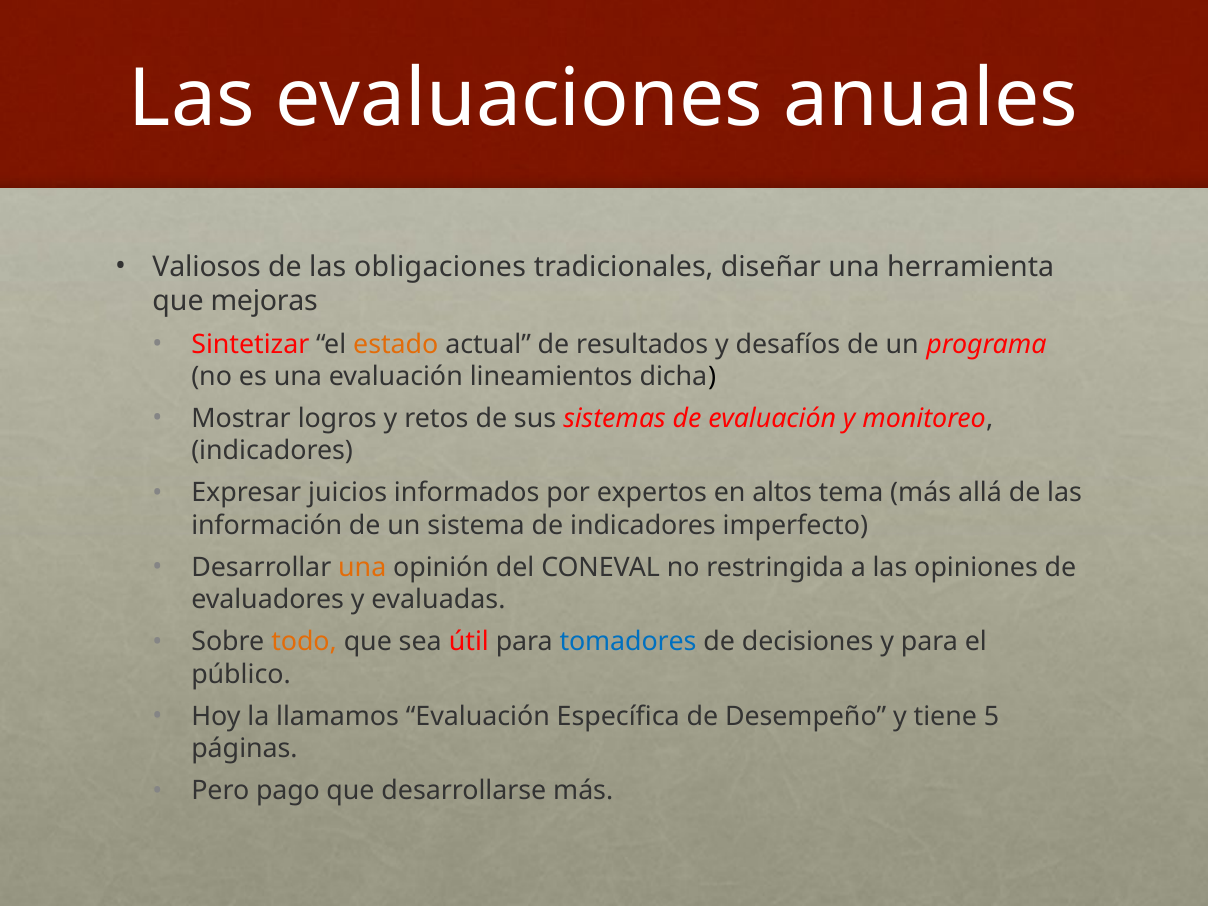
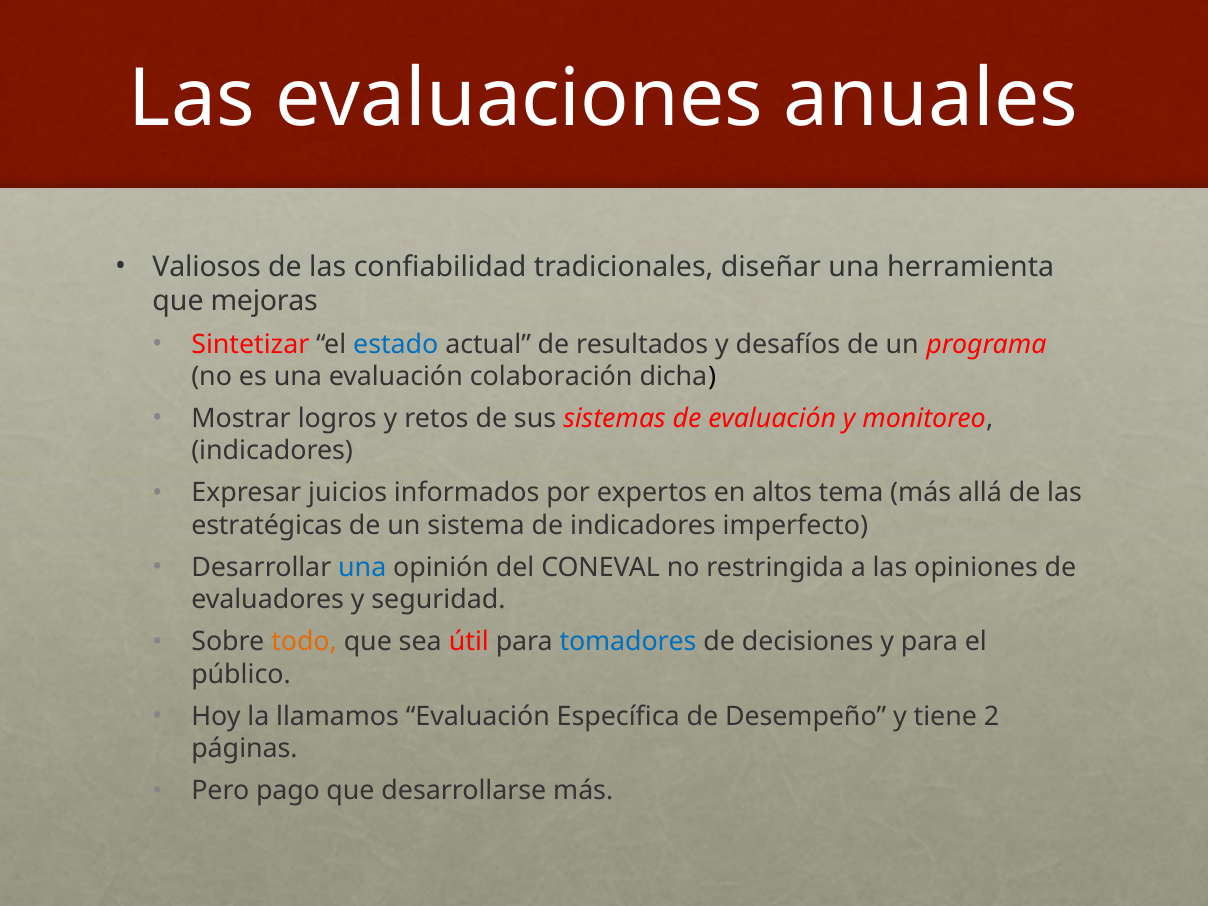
obligaciones: obligaciones -> confiabilidad
estado colour: orange -> blue
lineamientos: lineamientos -> colaboración
información: información -> estratégicas
una at (362, 568) colour: orange -> blue
evaluadas: evaluadas -> seguridad
5: 5 -> 2
